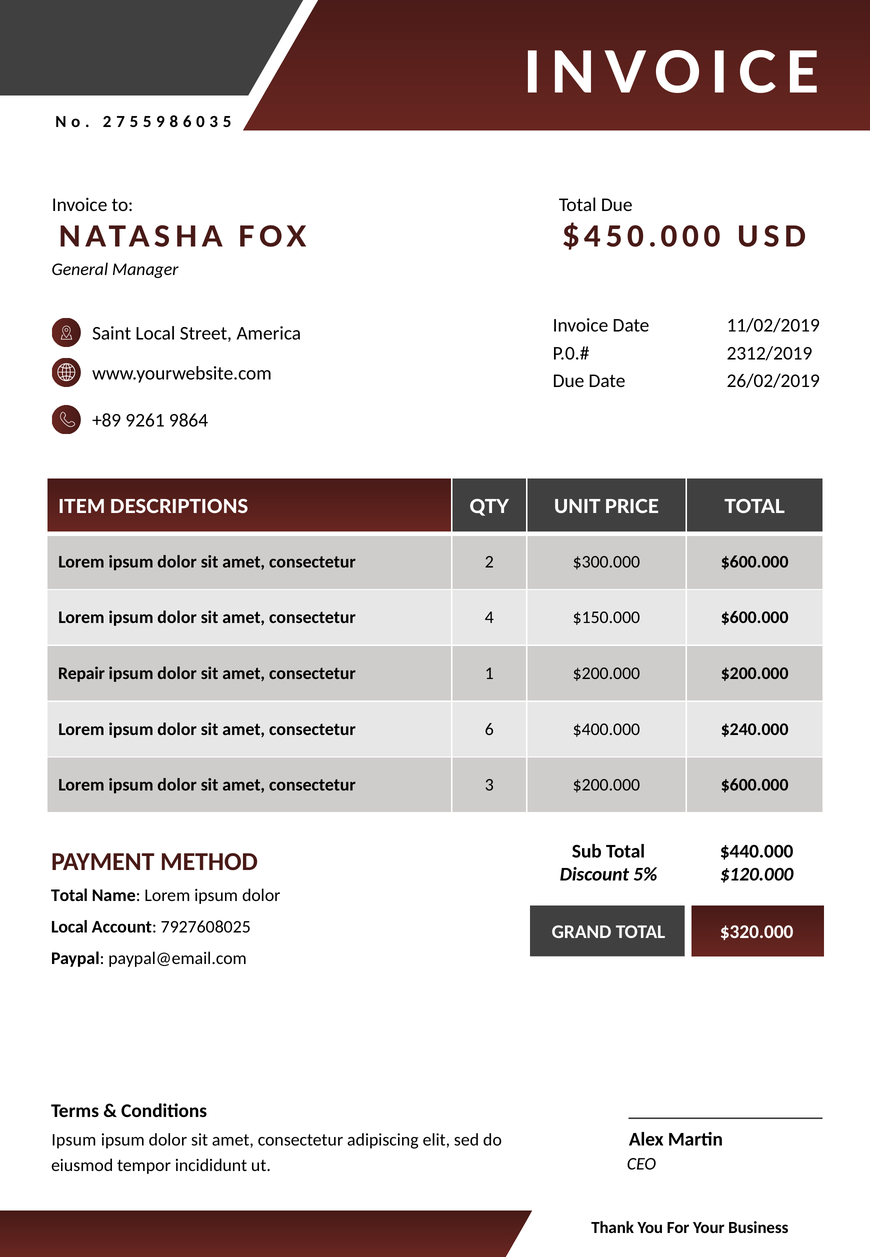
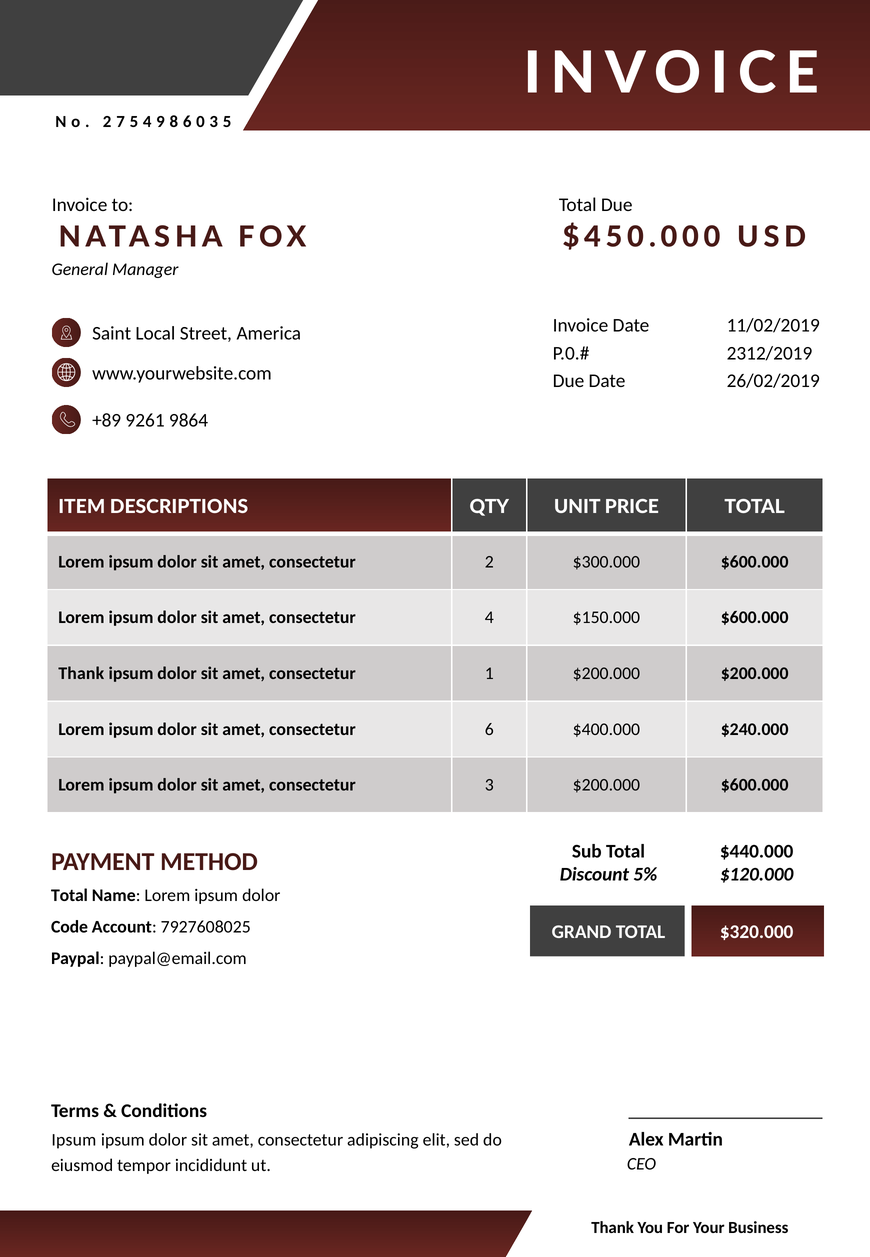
5 at (147, 122): 5 -> 4
Repair at (81, 673): Repair -> Thank
Local at (70, 927): Local -> Code
